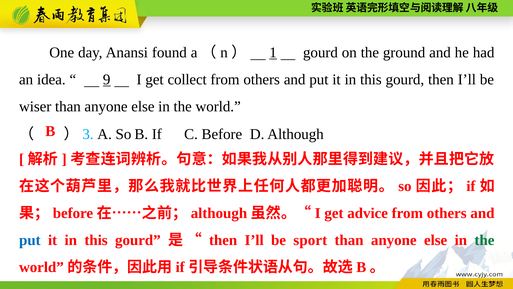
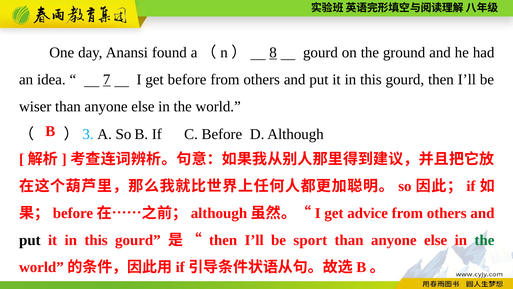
1: 1 -> 8
9: 9 -> 7
get collect: collect -> before
put at (30, 240) colour: blue -> black
